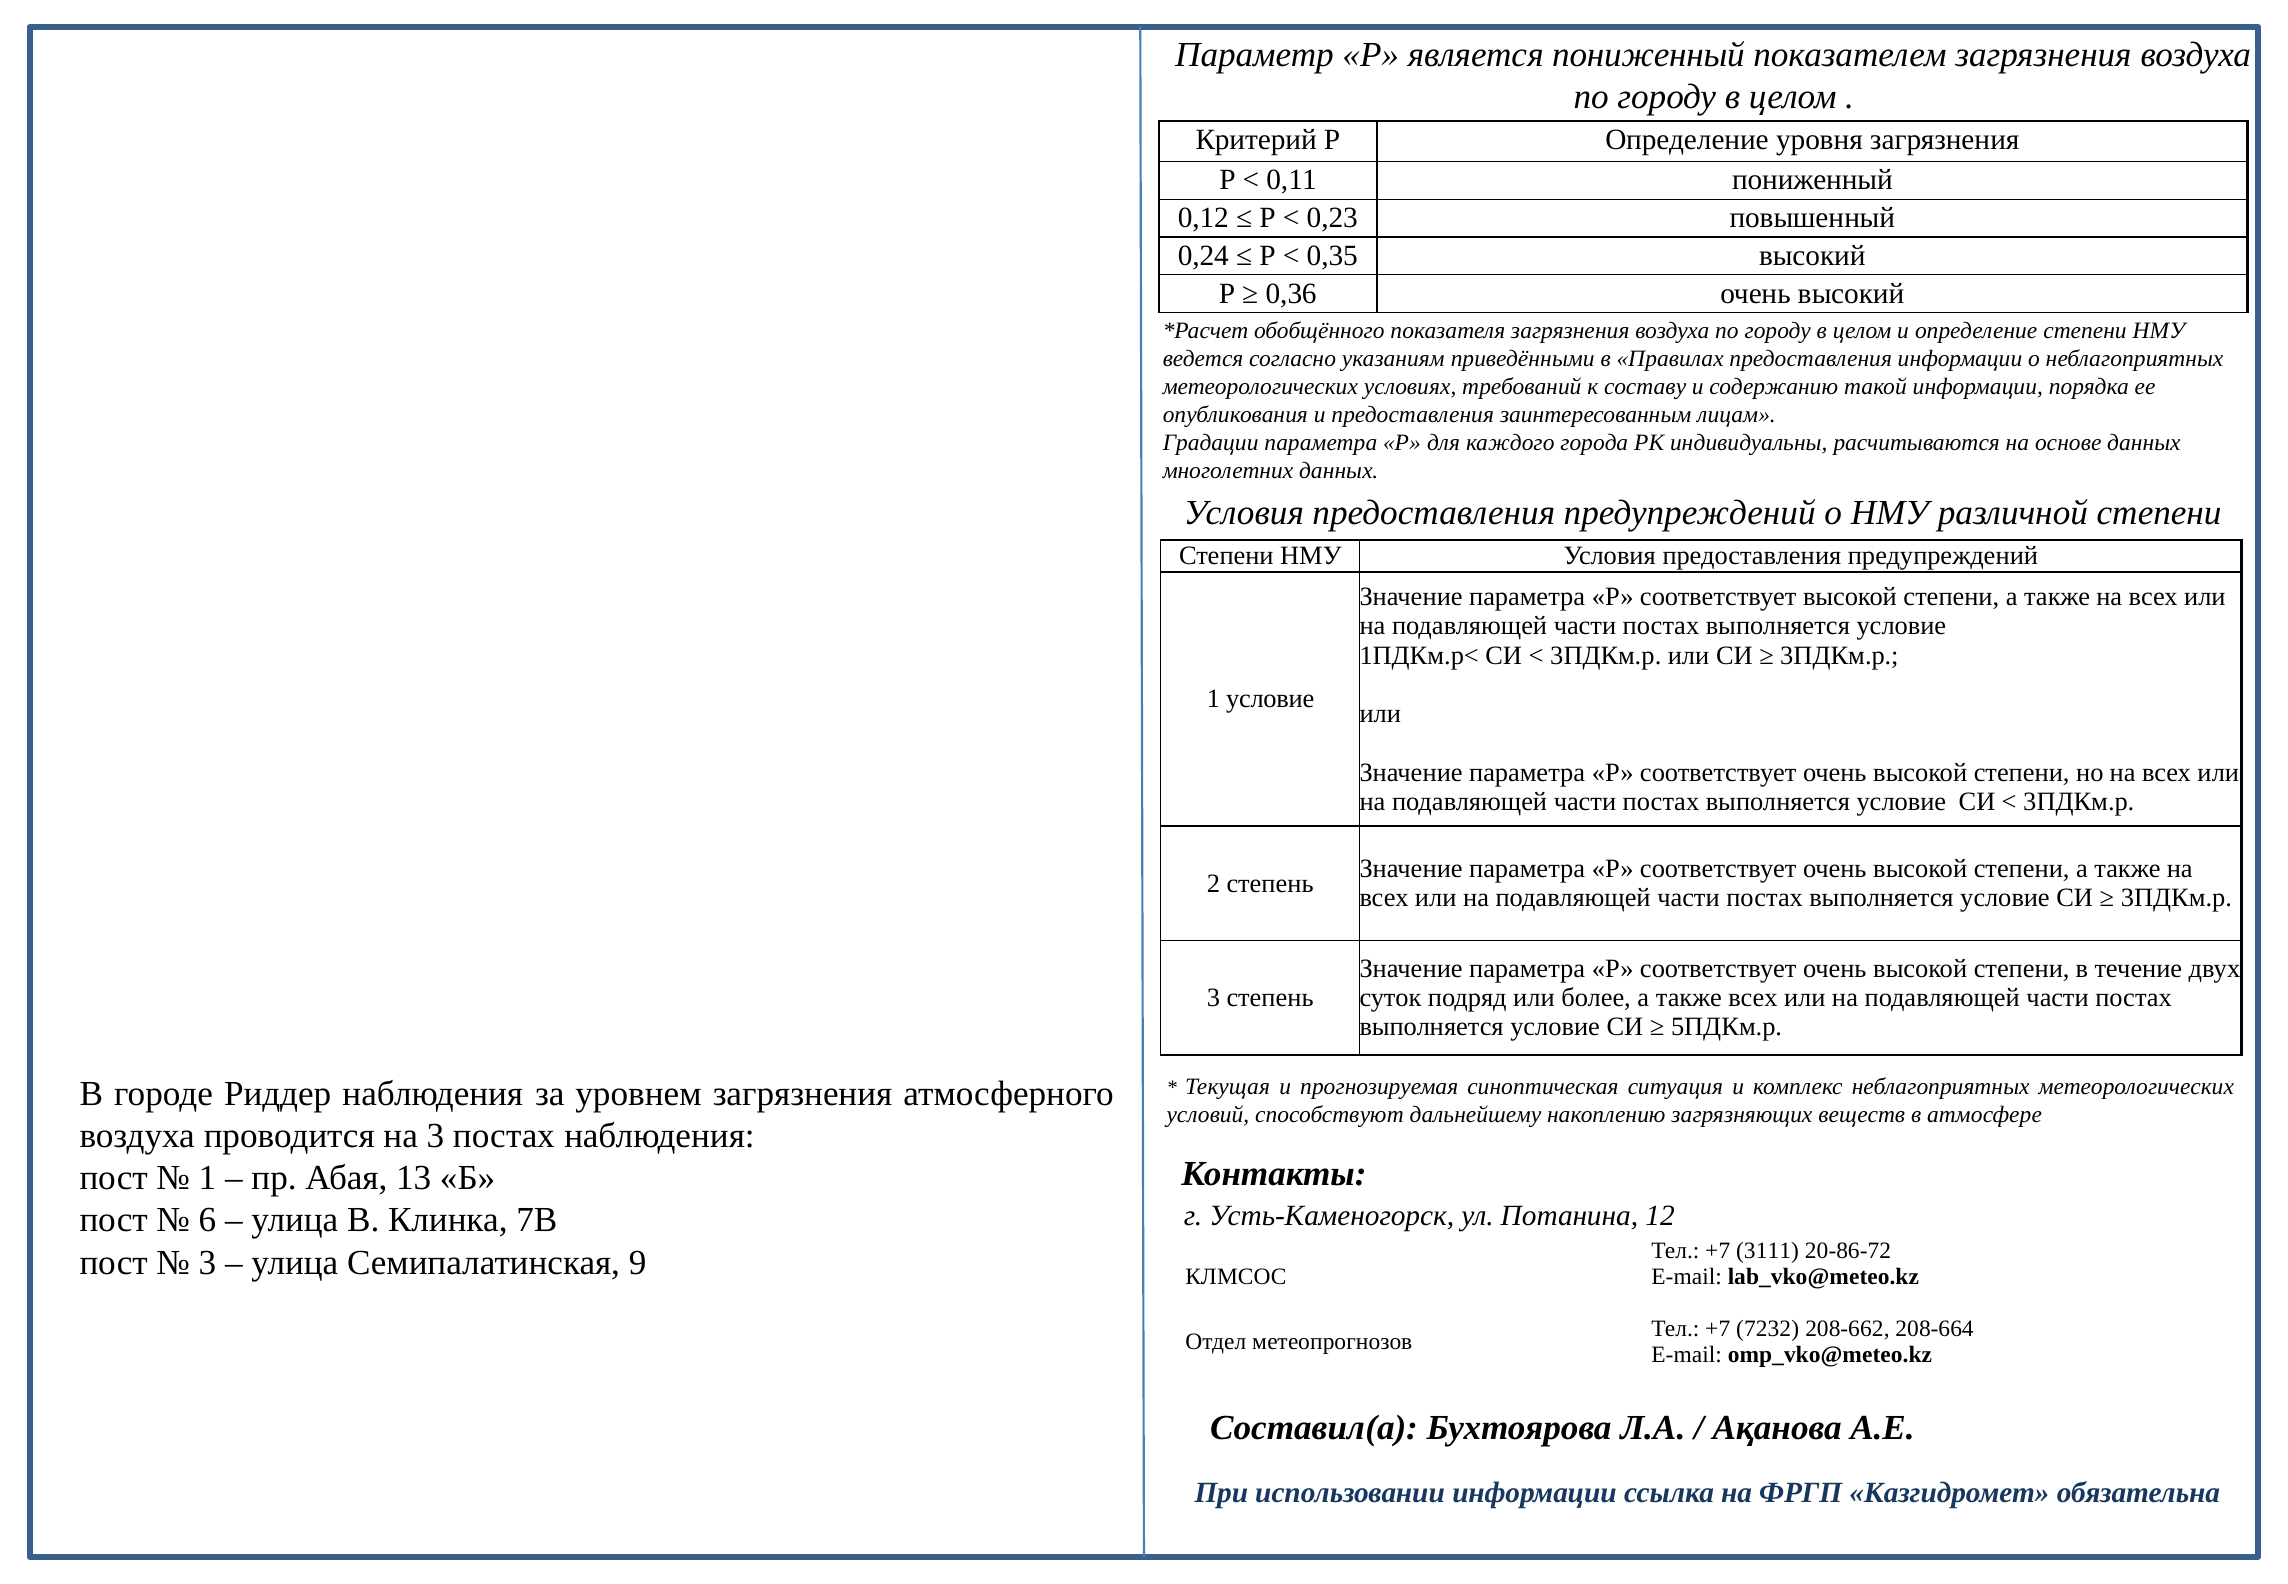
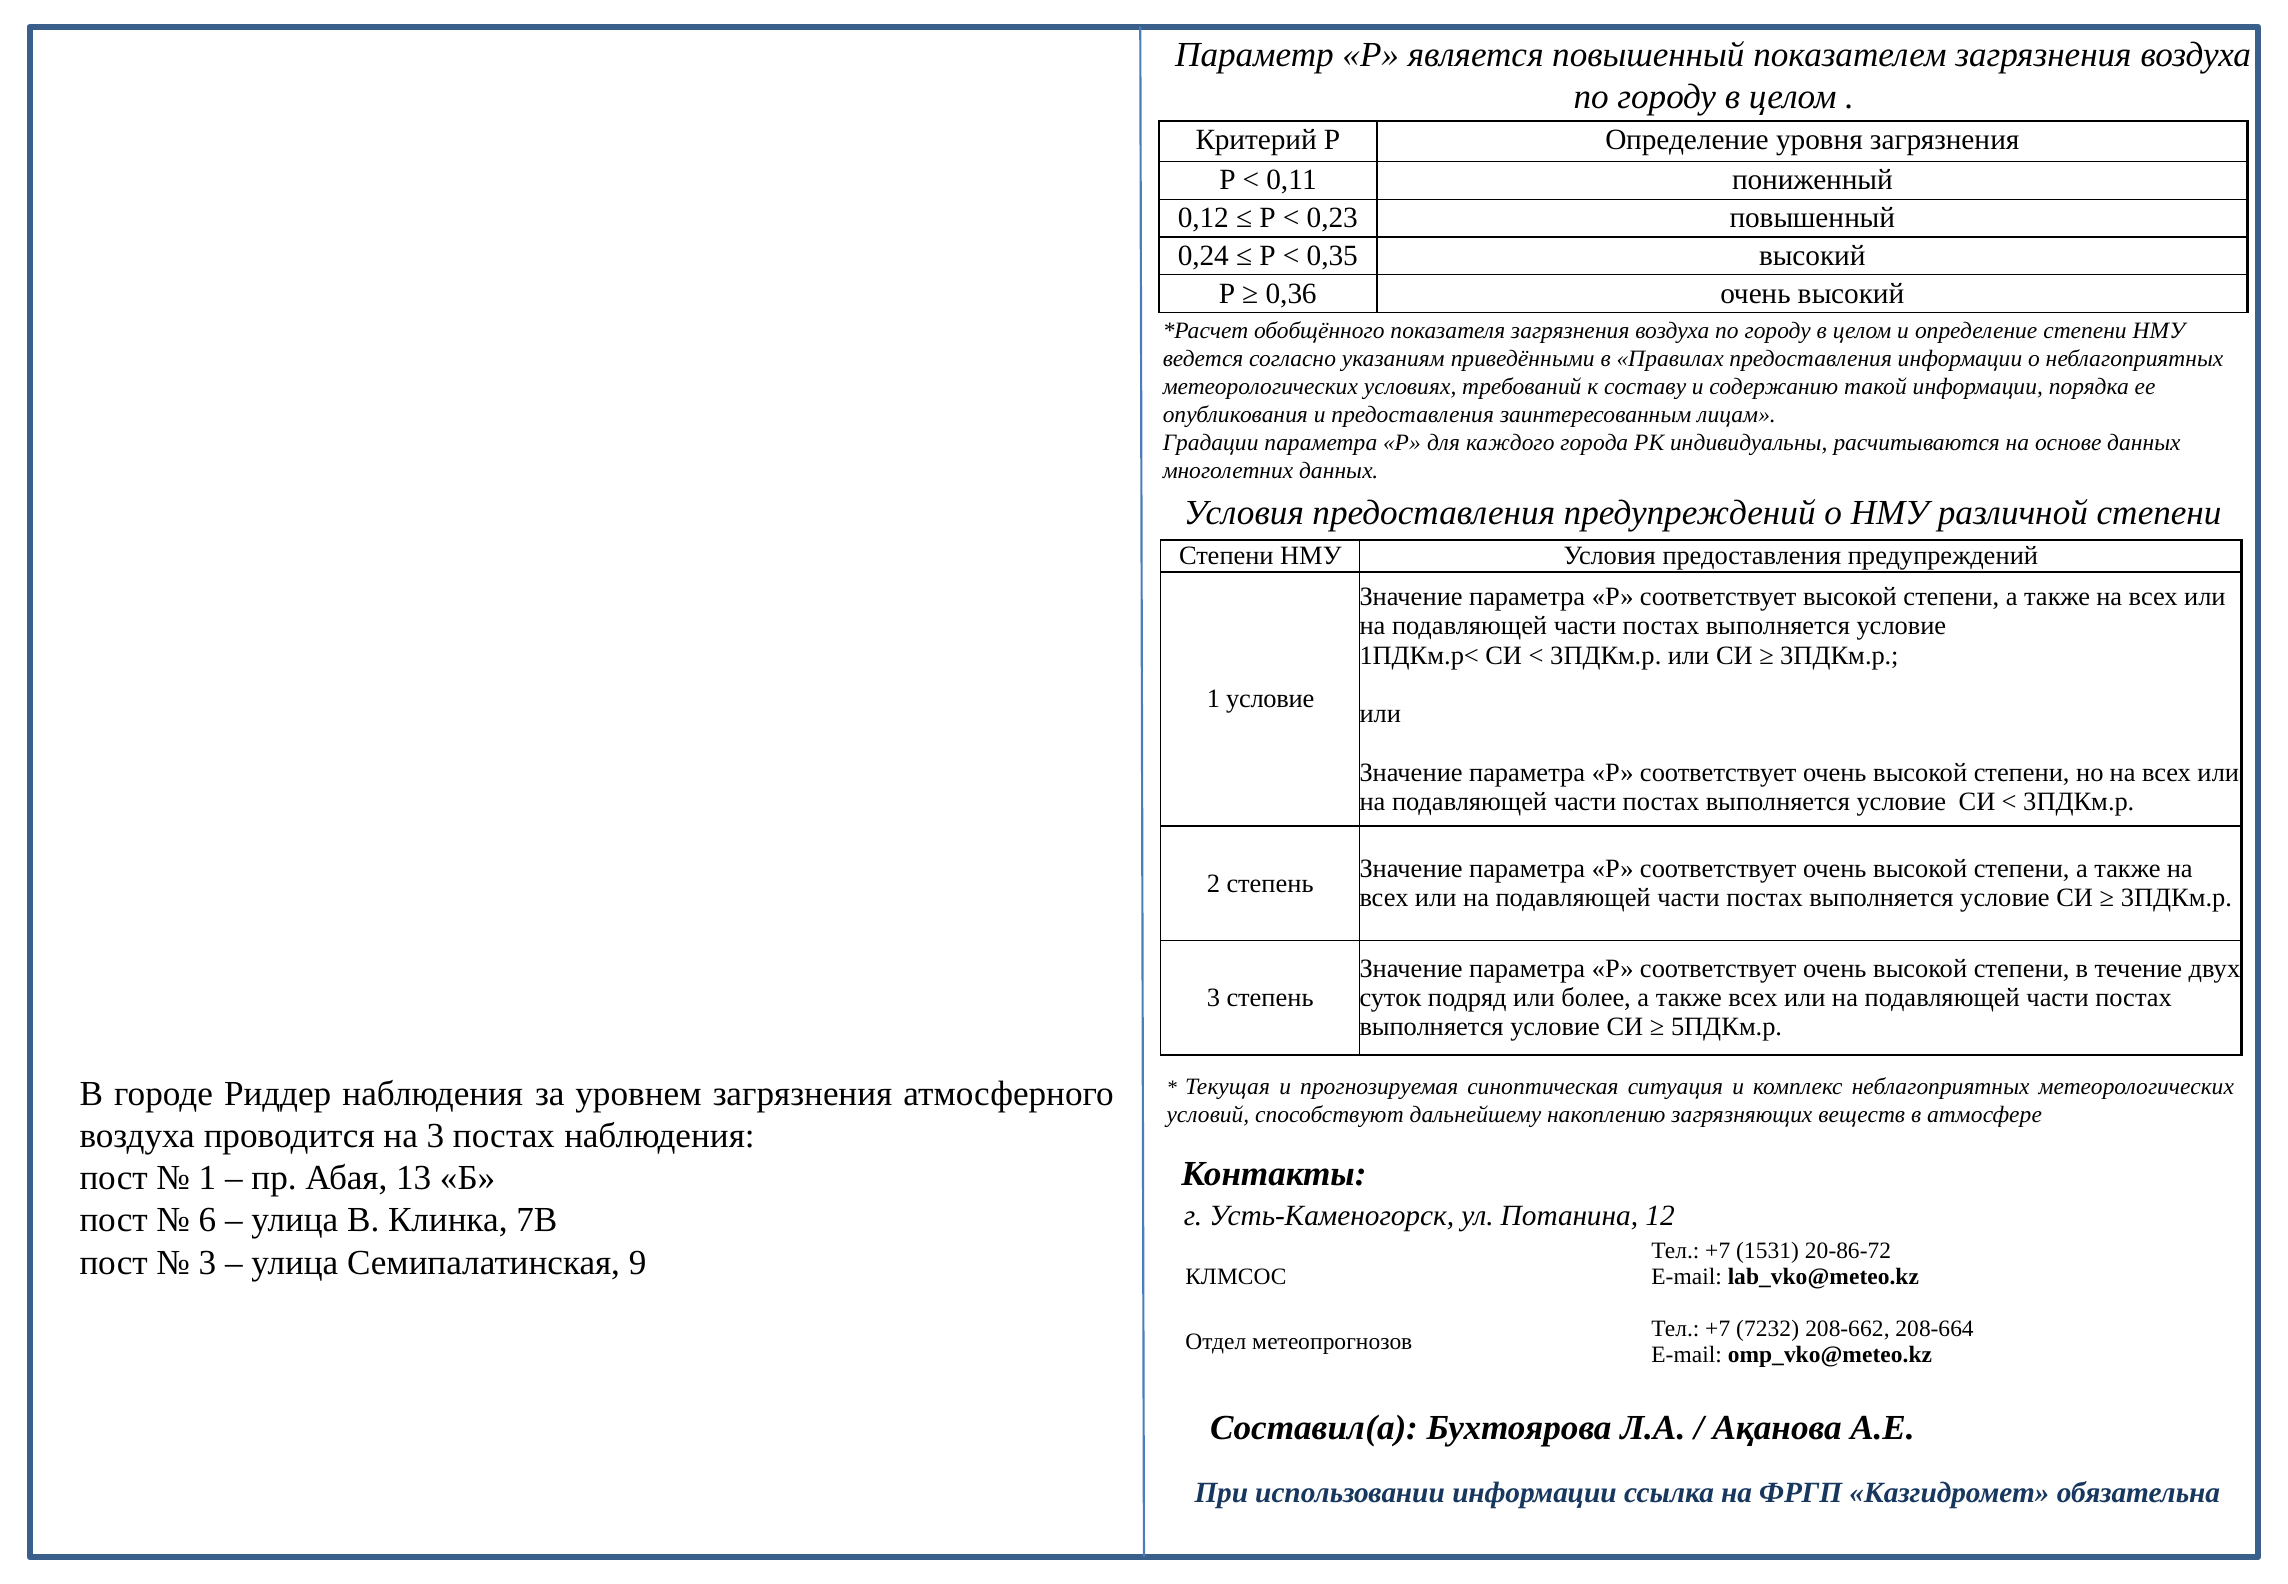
является пониженный: пониженный -> повышенный
3111: 3111 -> 1531
